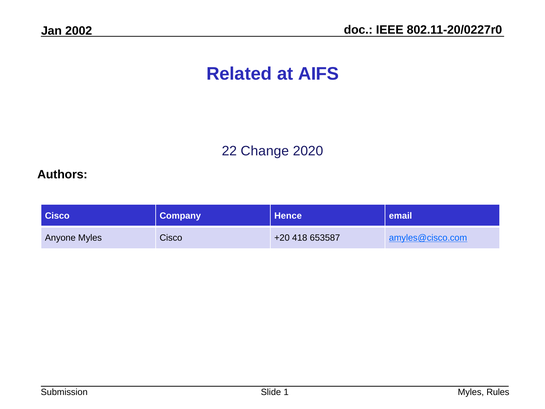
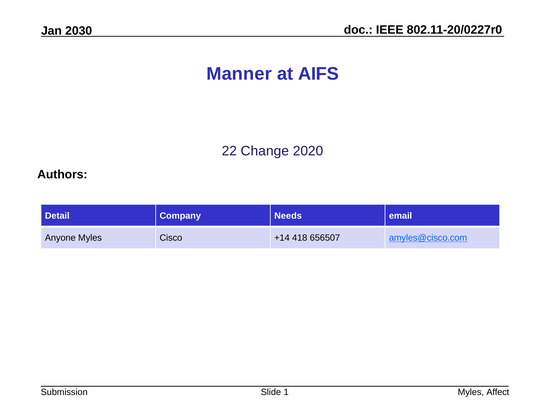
2002: 2002 -> 2030
Related: Related -> Manner
Cisco at (57, 216): Cisco -> Detail
Hence: Hence -> Needs
+20: +20 -> +14
653587: 653587 -> 656507
Rules: Rules -> Affect
